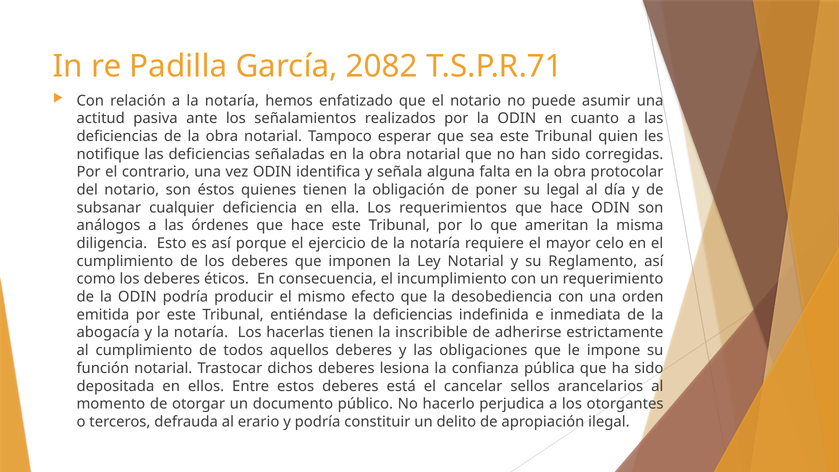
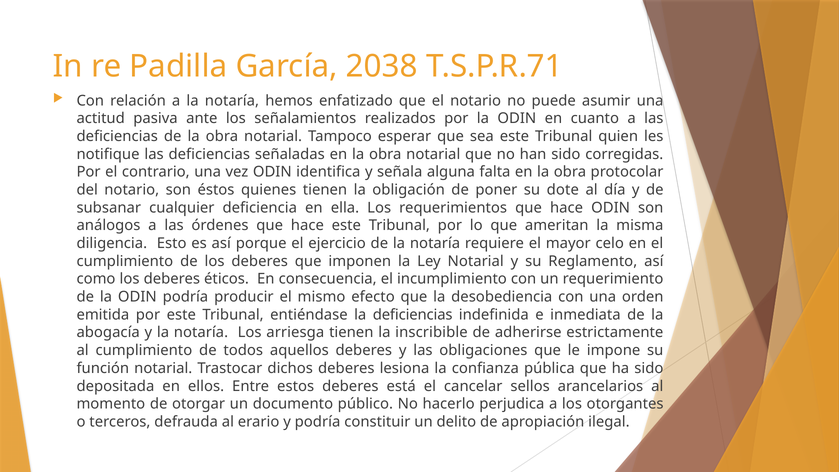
2082: 2082 -> 2038
legal: legal -> dote
hacerlas: hacerlas -> arriesga
